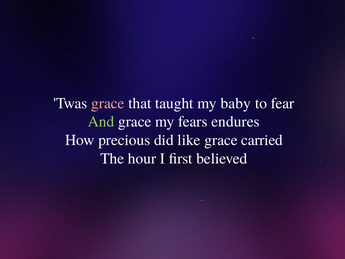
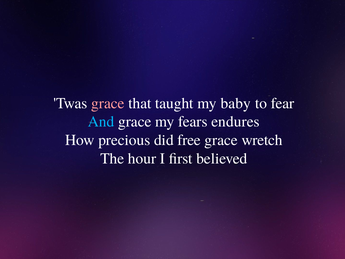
And colour: light green -> light blue
like: like -> free
carried: carried -> wretch
